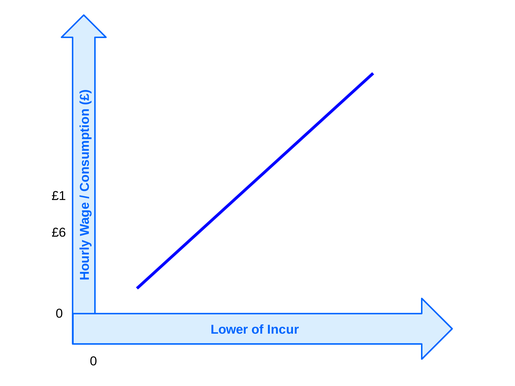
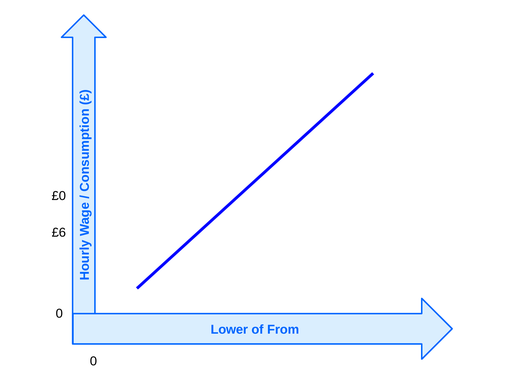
£1: £1 -> £0
Incur: Incur -> From
